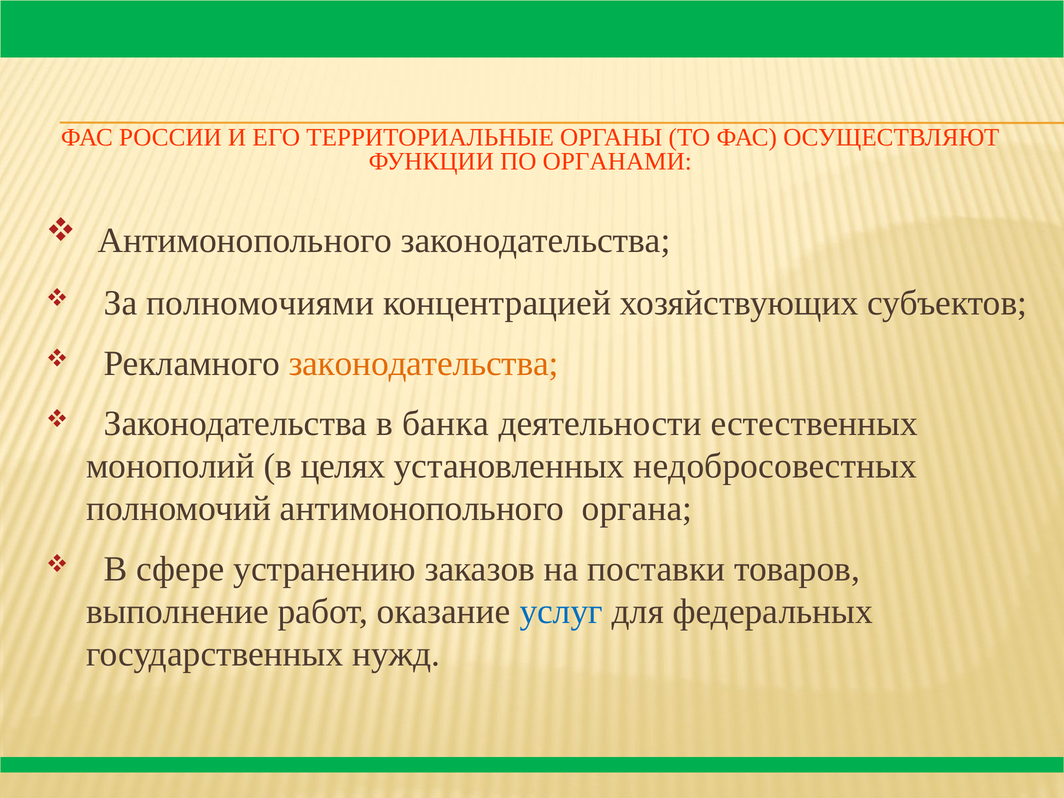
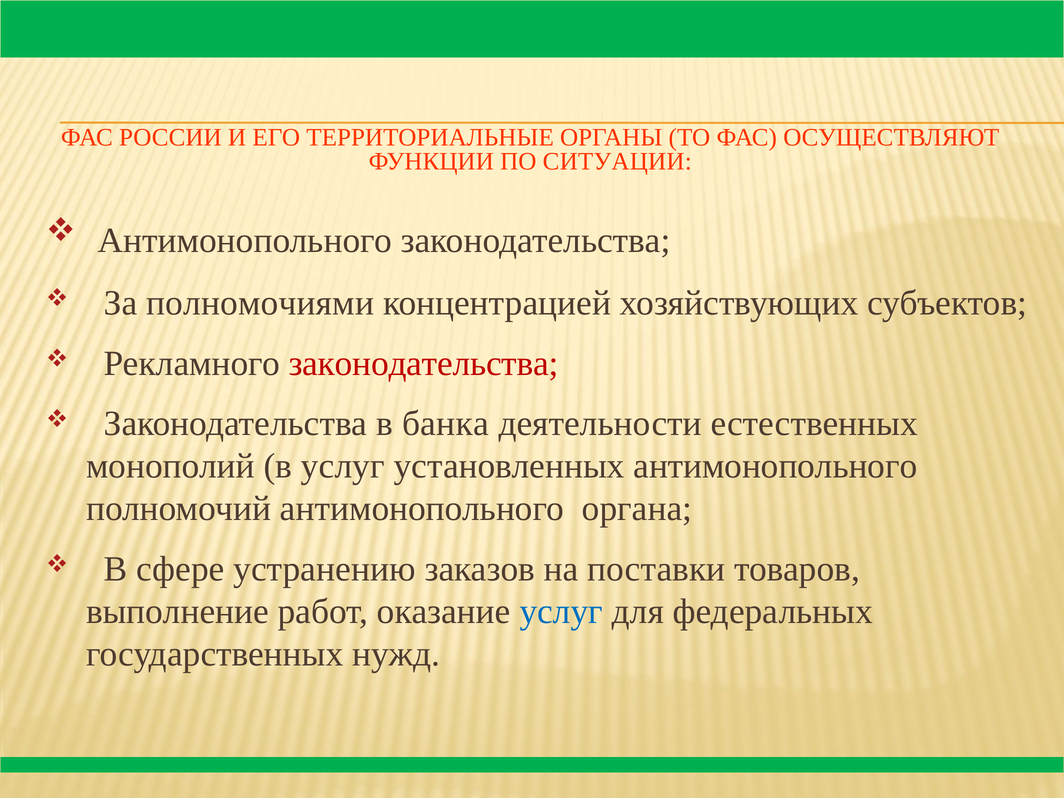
ОРГАНАМИ: ОРГАНАМИ -> СИТУАЦИИ
законодательства at (424, 363) colour: orange -> red
в целях: целях -> услуг
установленных недобросовестных: недобросовестных -> антимонопольного
